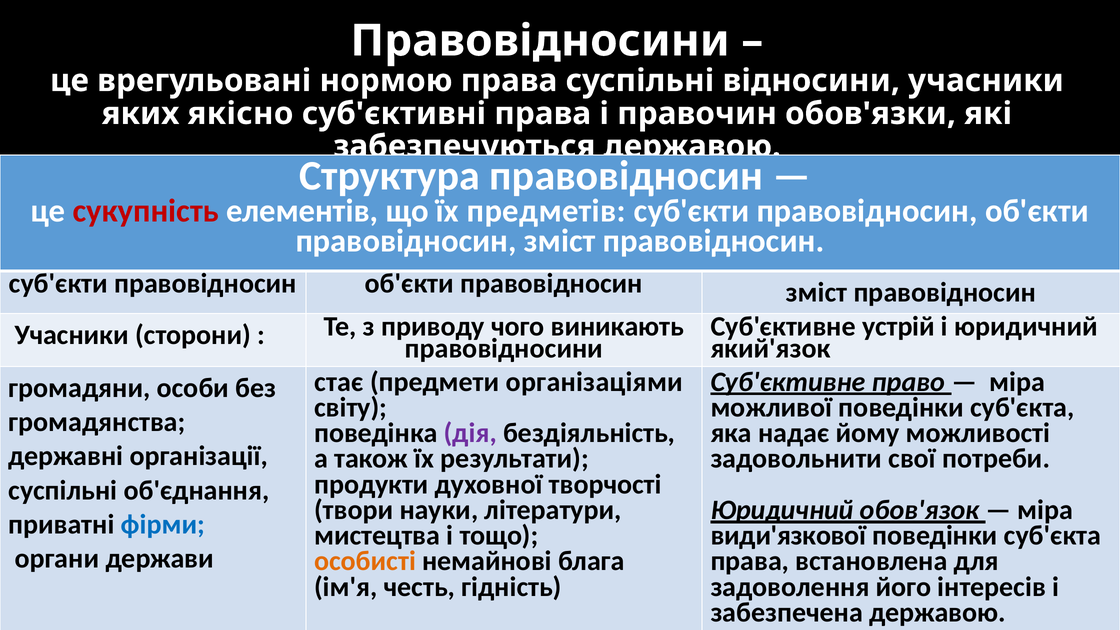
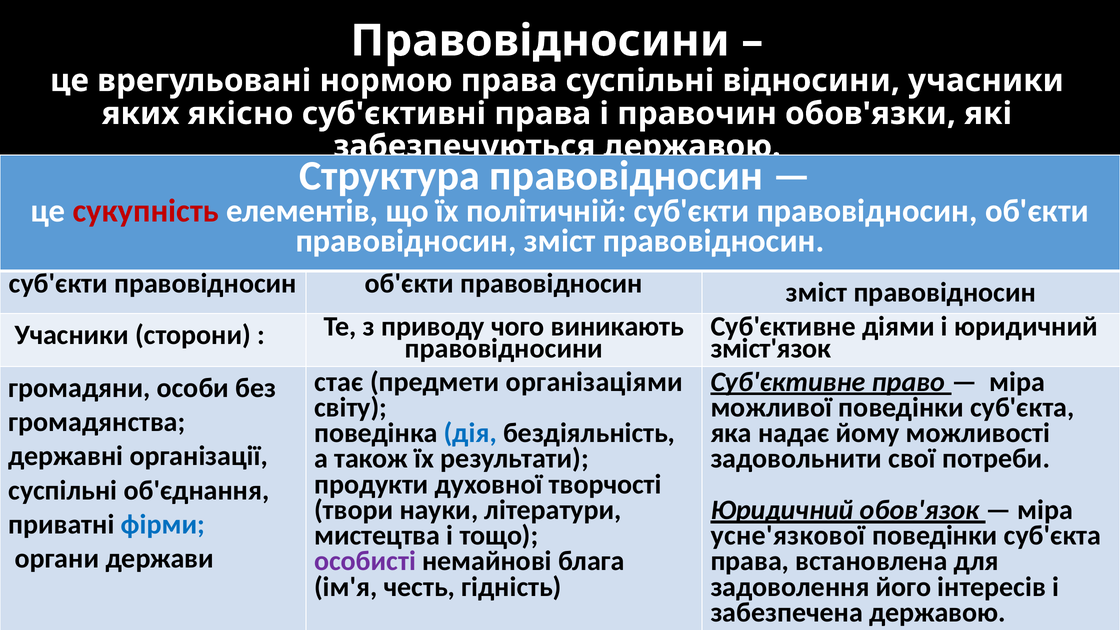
предметів: предметів -> політичній
устрій: устрій -> діями
який'язок: який'язок -> зміст'язок
дія colour: purple -> blue
види'язкової: види'язкової -> усне'язкової
особисті colour: orange -> purple
